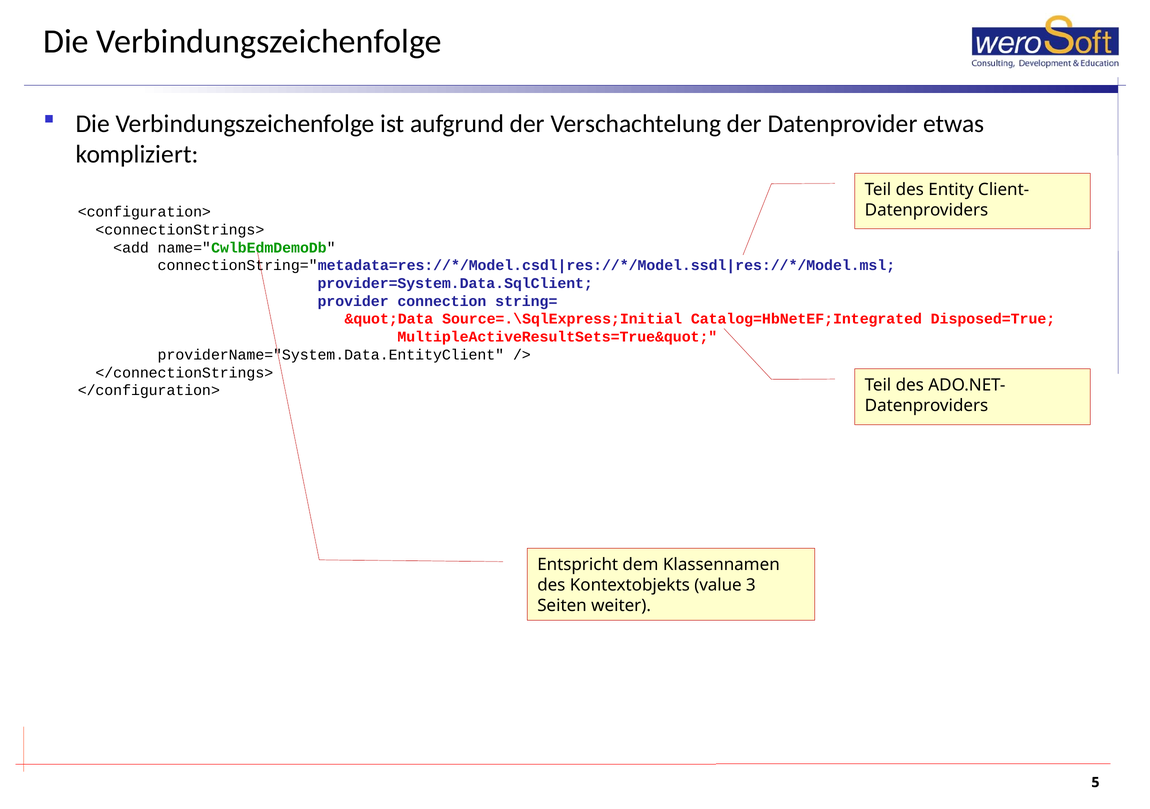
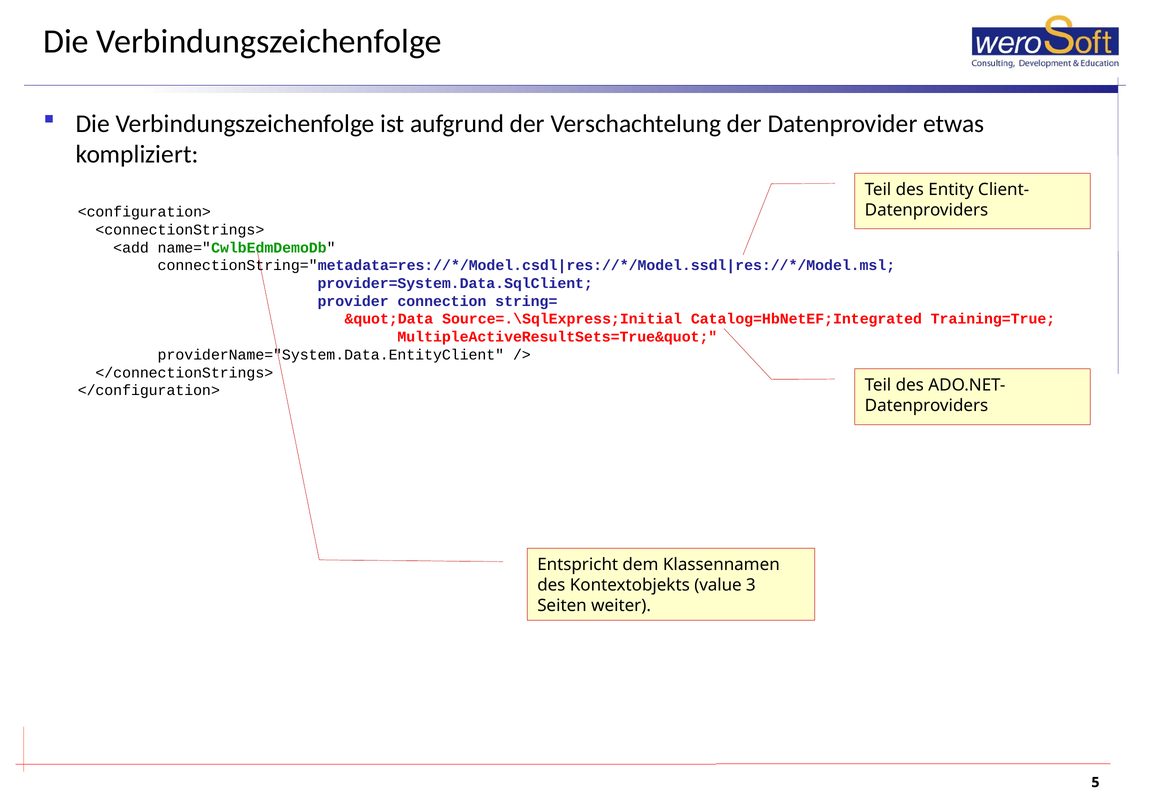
Disposed=True: Disposed=True -> Training=True
